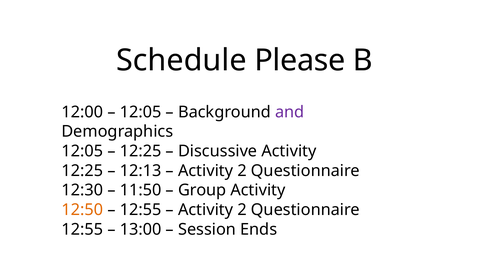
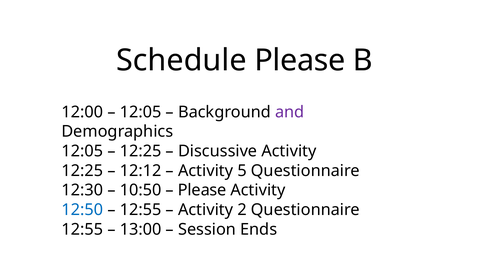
12:13: 12:13 -> 12:12
2 at (242, 171): 2 -> 5
11:50: 11:50 -> 10:50
Group at (202, 190): Group -> Please
12:50 colour: orange -> blue
